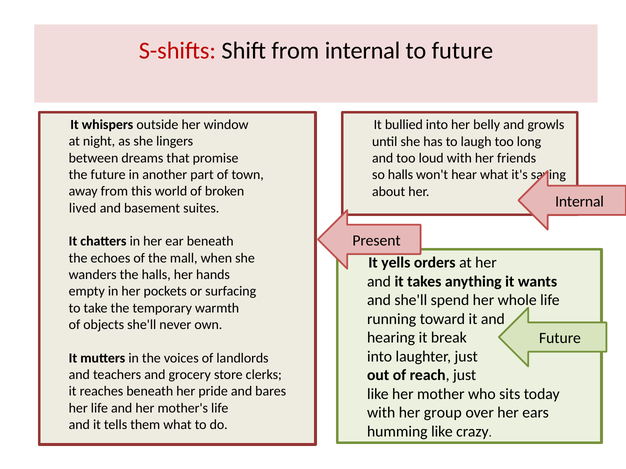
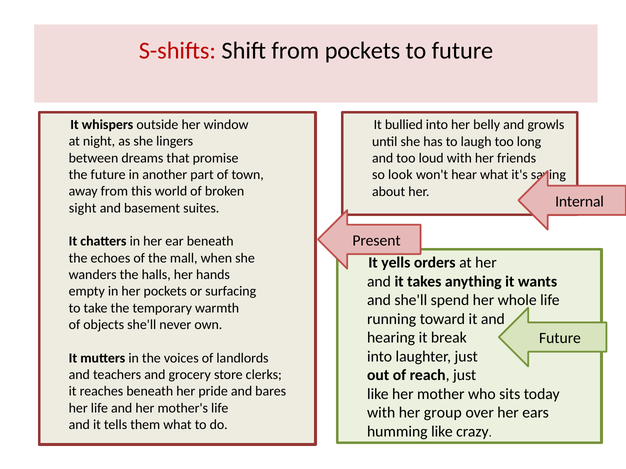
from internal: internal -> pockets
so halls: halls -> look
lived: lived -> sight
